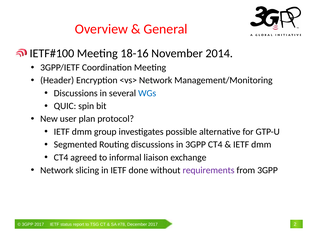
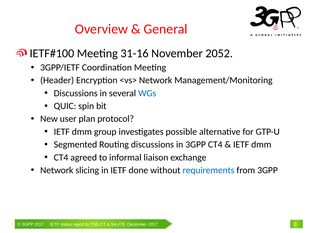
18-16: 18-16 -> 31-16
2014: 2014 -> 2052
requirements colour: purple -> blue
